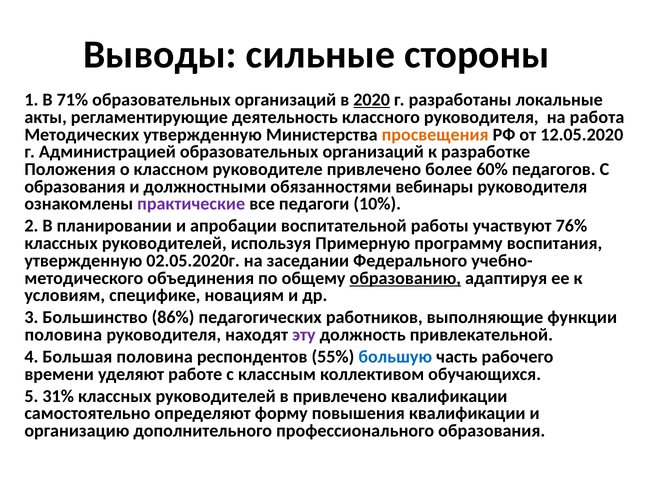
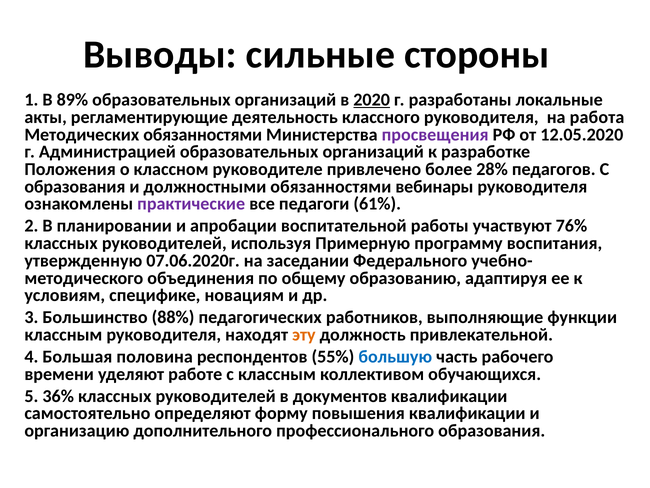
71%: 71% -> 89%
Методических утвержденную: утвержденную -> обязанностями
просвещения colour: orange -> purple
60%: 60% -> 28%
10%: 10% -> 61%
02.05.2020г: 02.05.2020г -> 07.06.2020г
образованию underline: present -> none
86%: 86% -> 88%
половина at (63, 334): половина -> классным
эту colour: purple -> orange
31%: 31% -> 36%
в привлечено: привлечено -> документов
